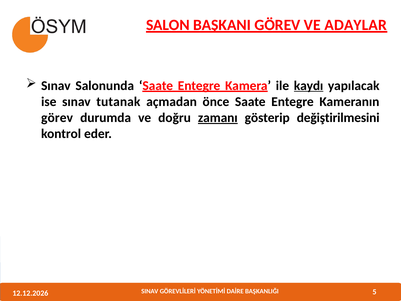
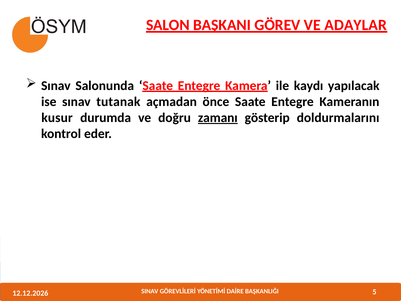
kaydı underline: present -> none
görev at (57, 118): görev -> kusur
değiştirilmesini: değiştirilmesini -> doldurmalarını
